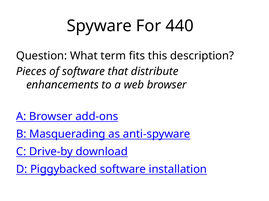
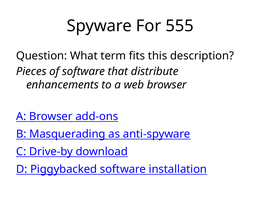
440: 440 -> 555
